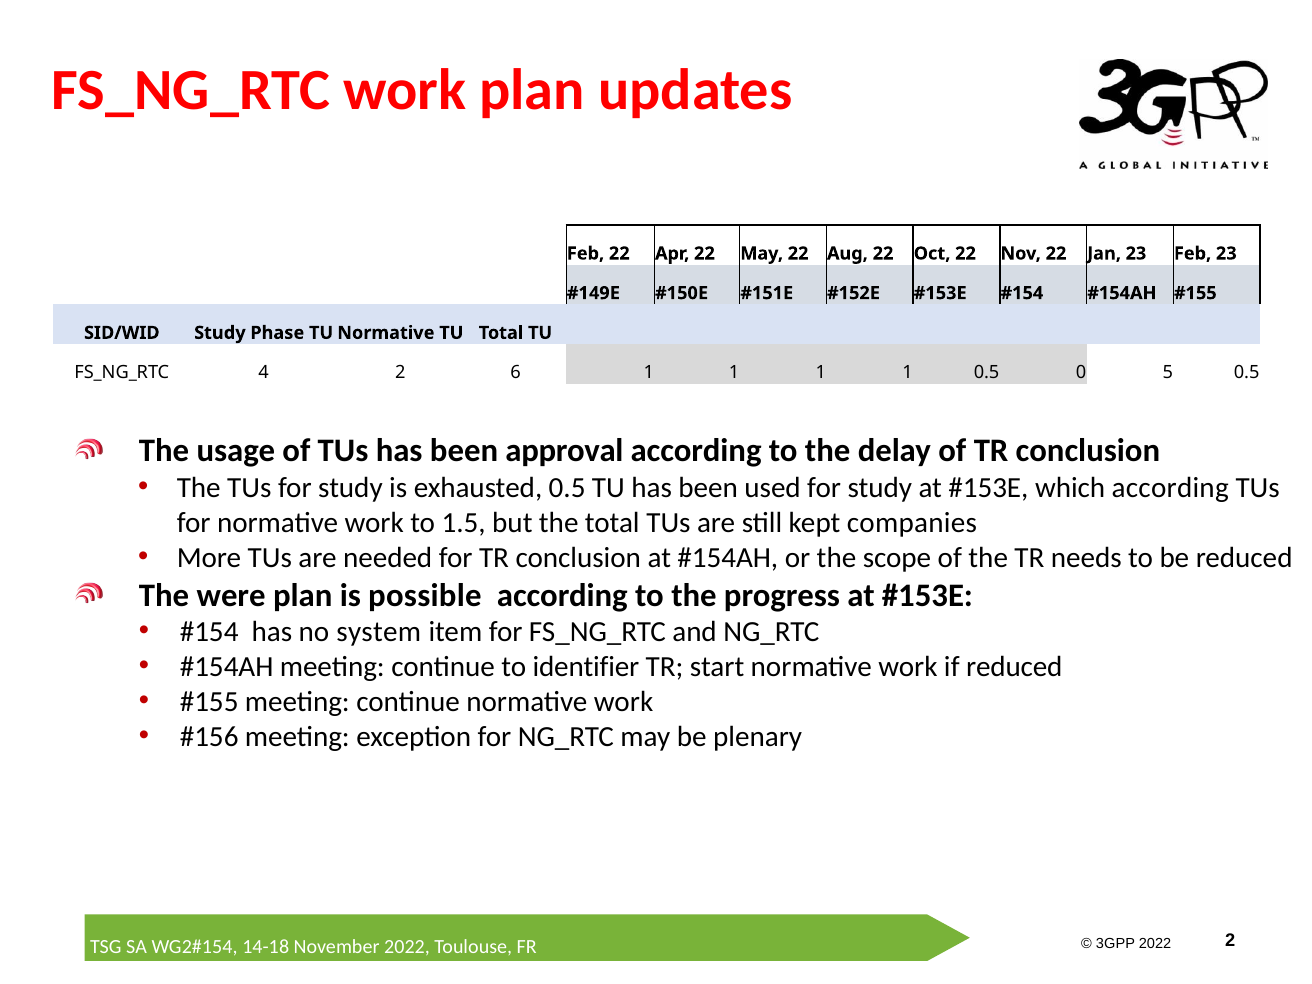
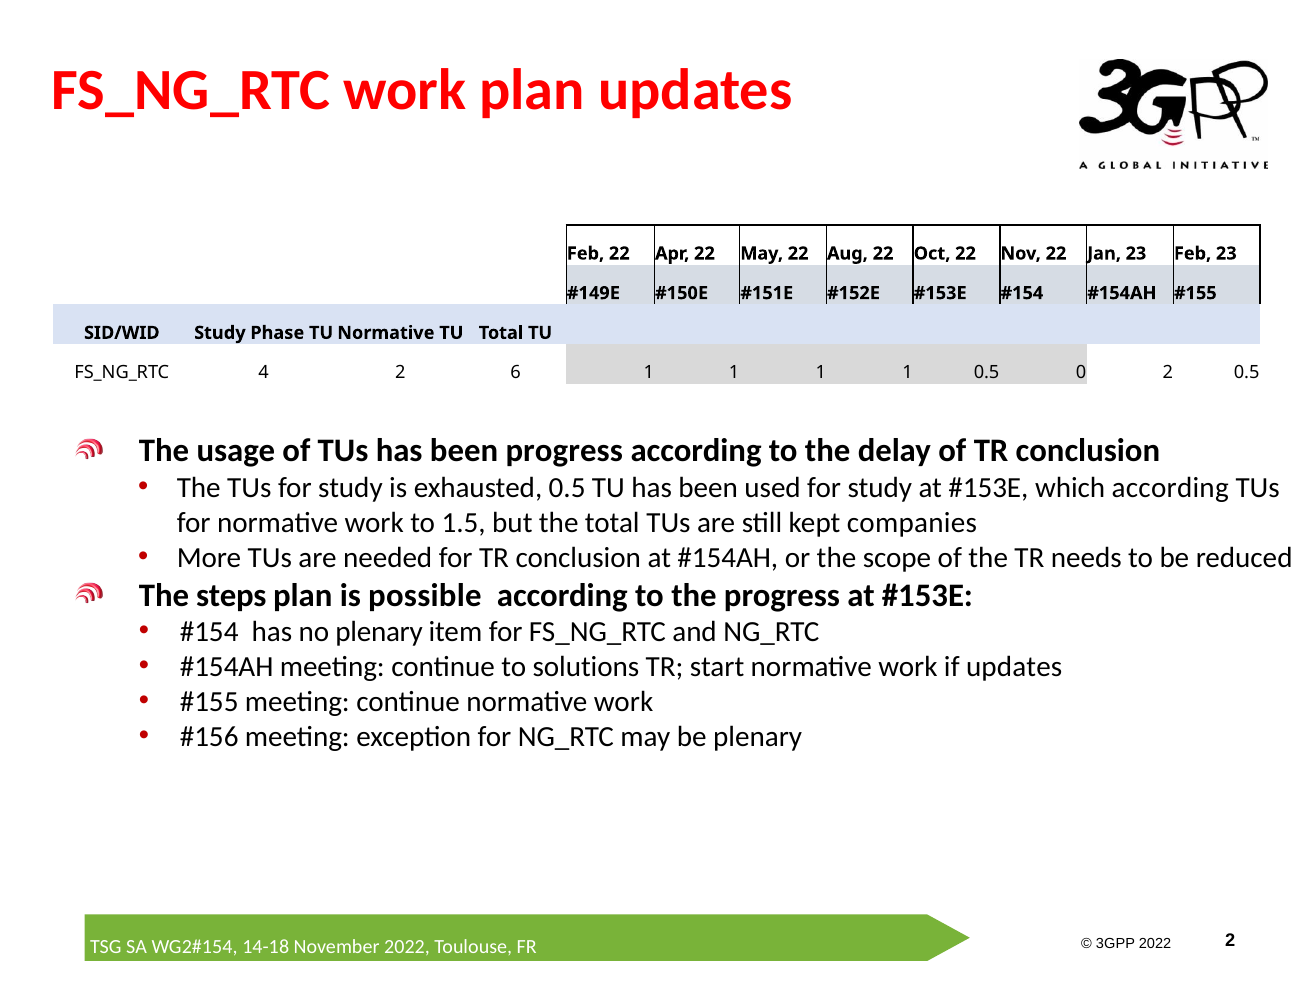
0 5: 5 -> 2
been approval: approval -> progress
were: were -> steps
no system: system -> plenary
identifier: identifier -> solutions
if reduced: reduced -> updates
